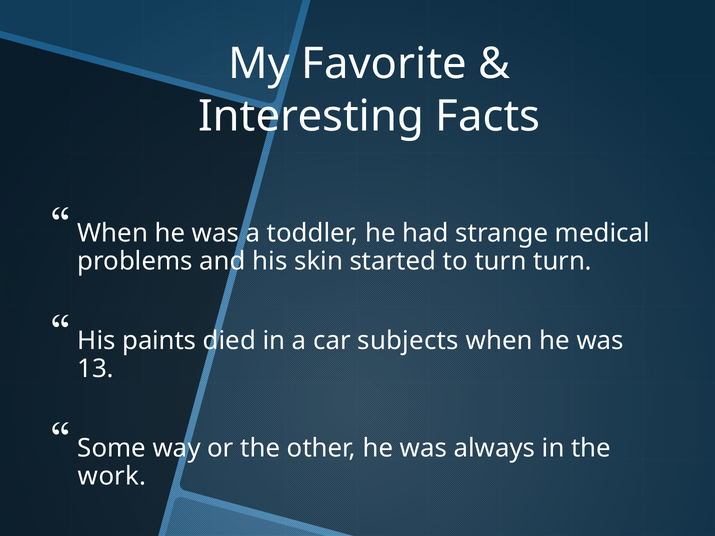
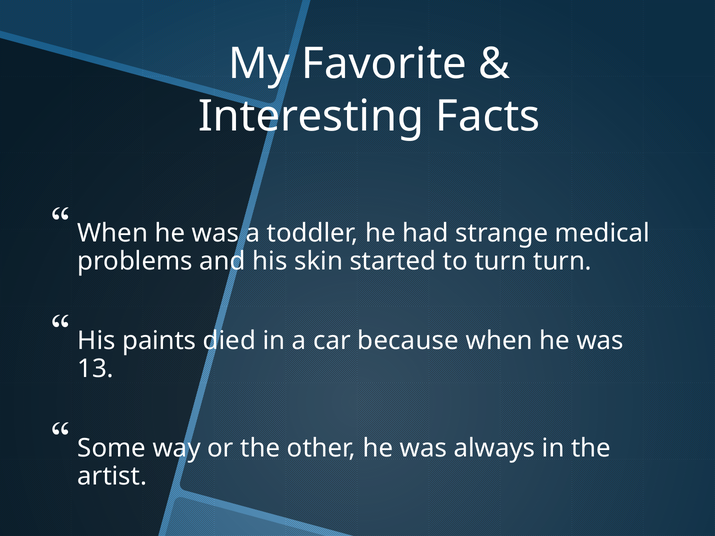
subjects: subjects -> because
work: work -> artist
